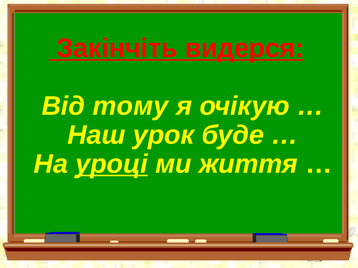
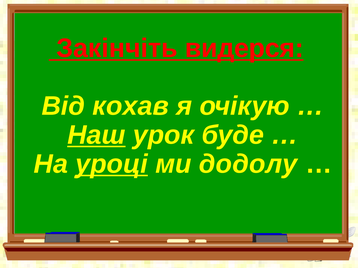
тому: тому -> кохав
Наш underline: none -> present
життя: життя -> додолу
